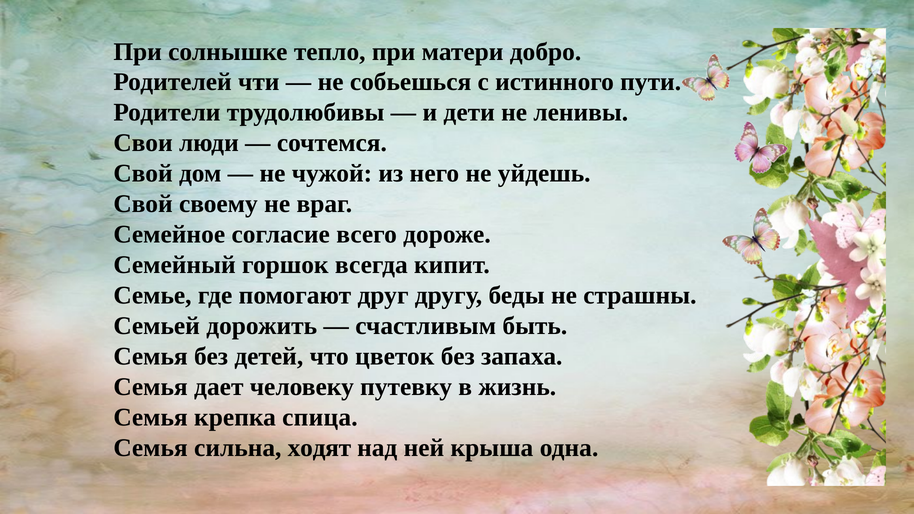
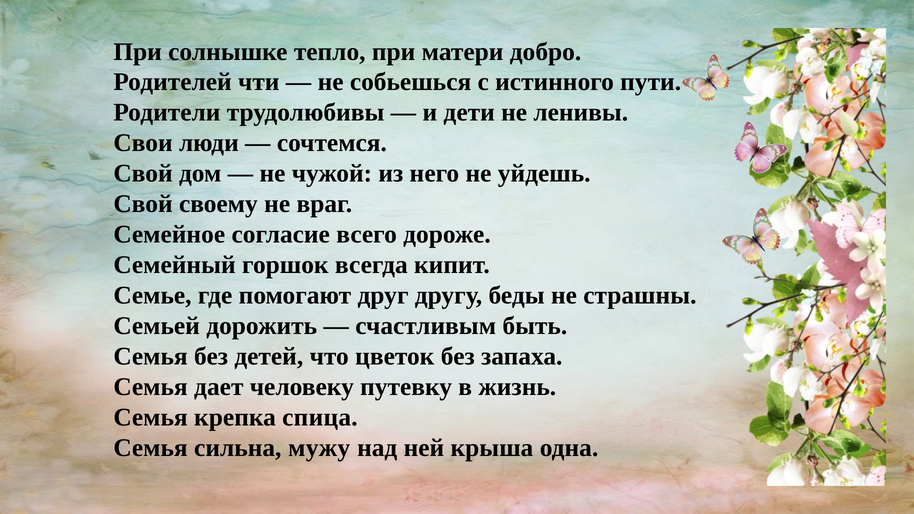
ходят: ходят -> мужу
